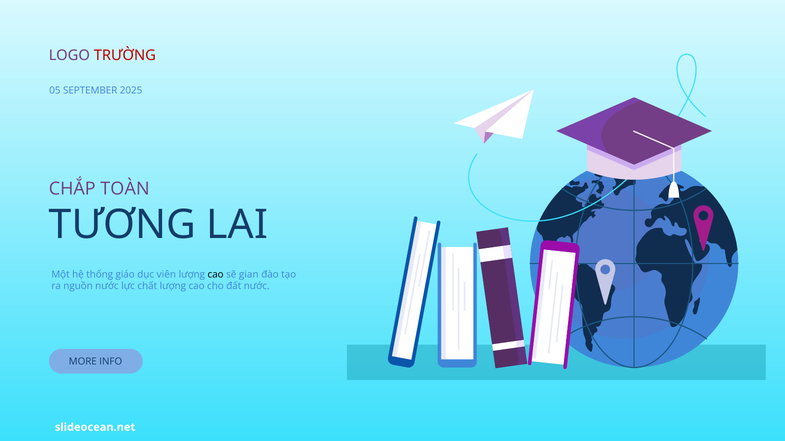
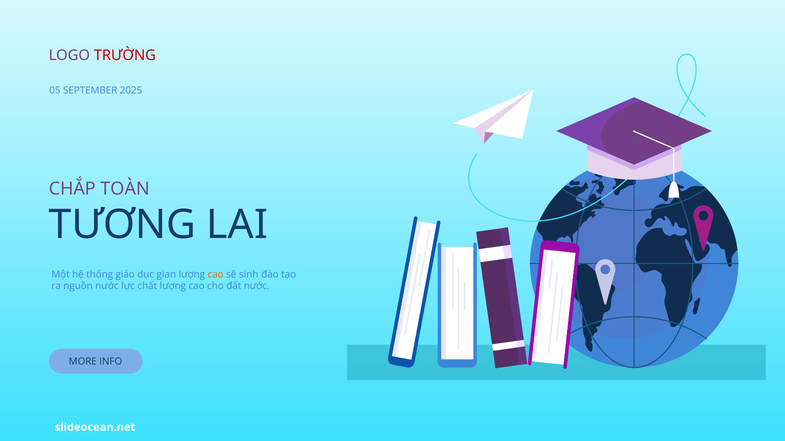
viên: viên -> gian
cao at (216, 275) colour: black -> orange
gian: gian -> sinh
